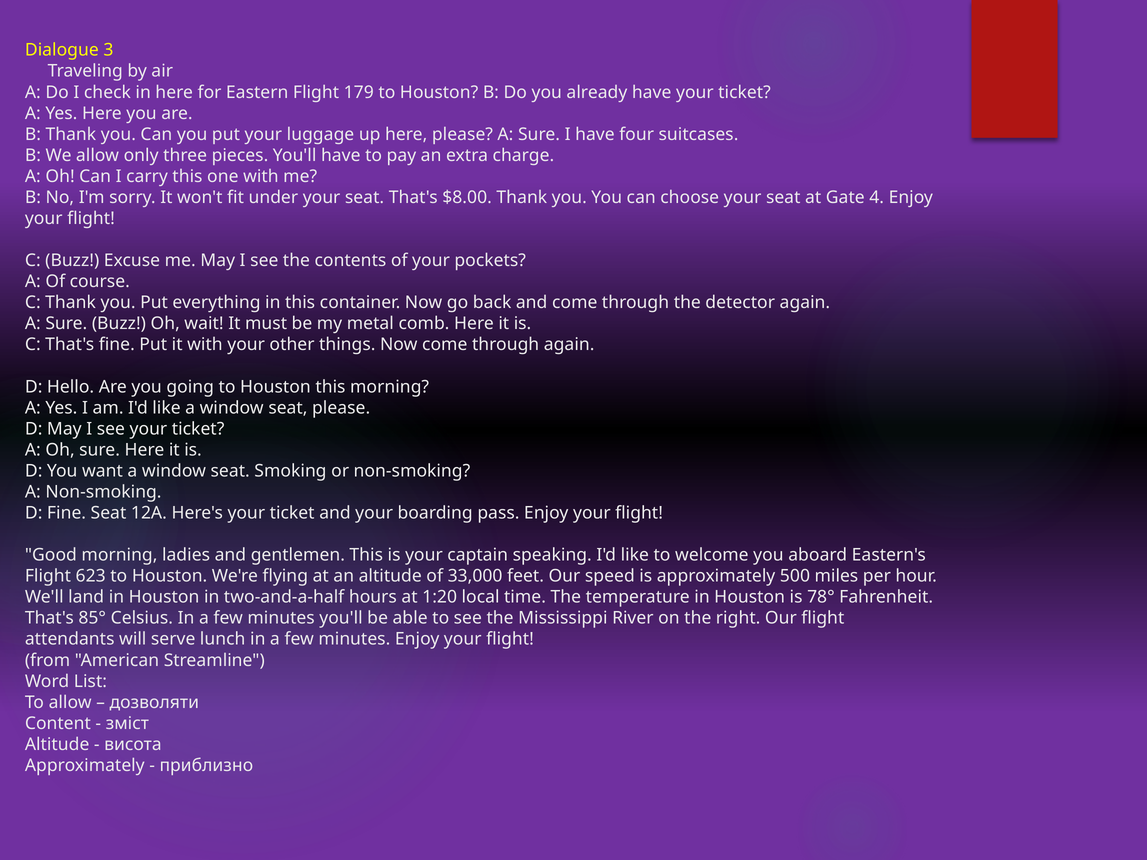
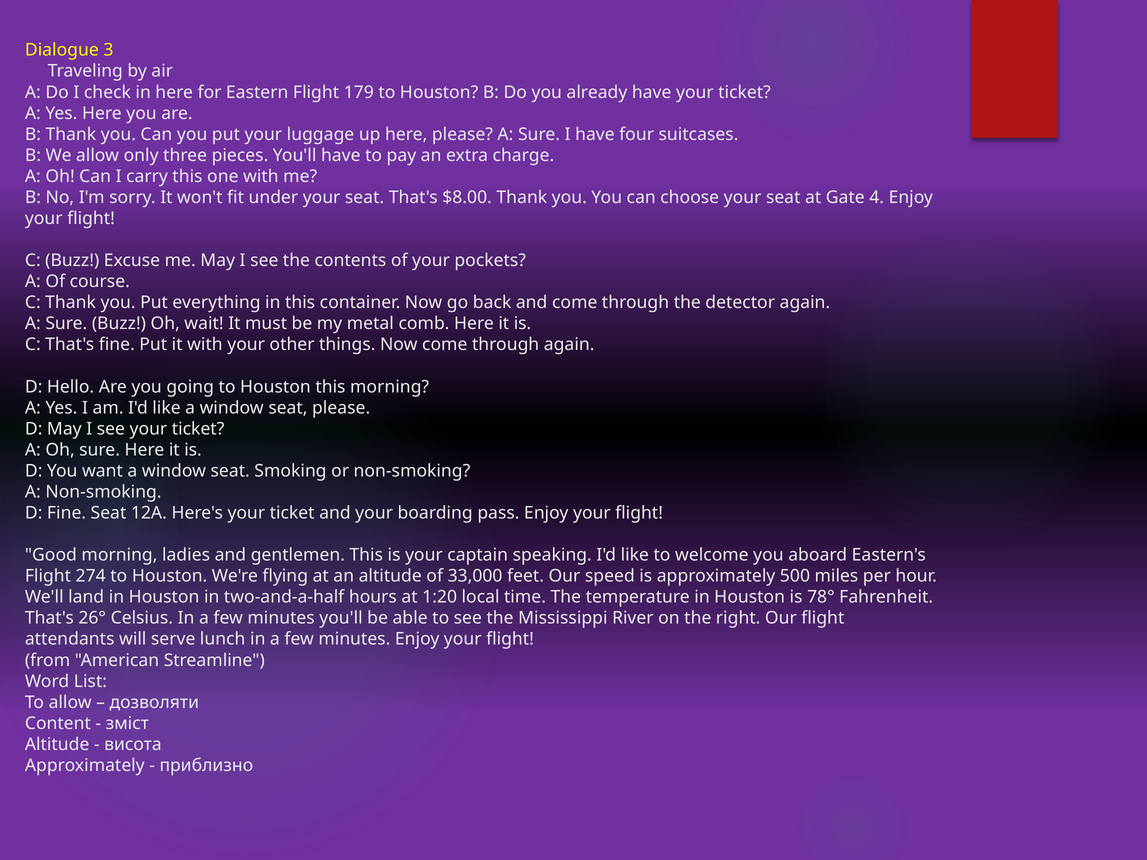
623: 623 -> 274
85°: 85° -> 26°
